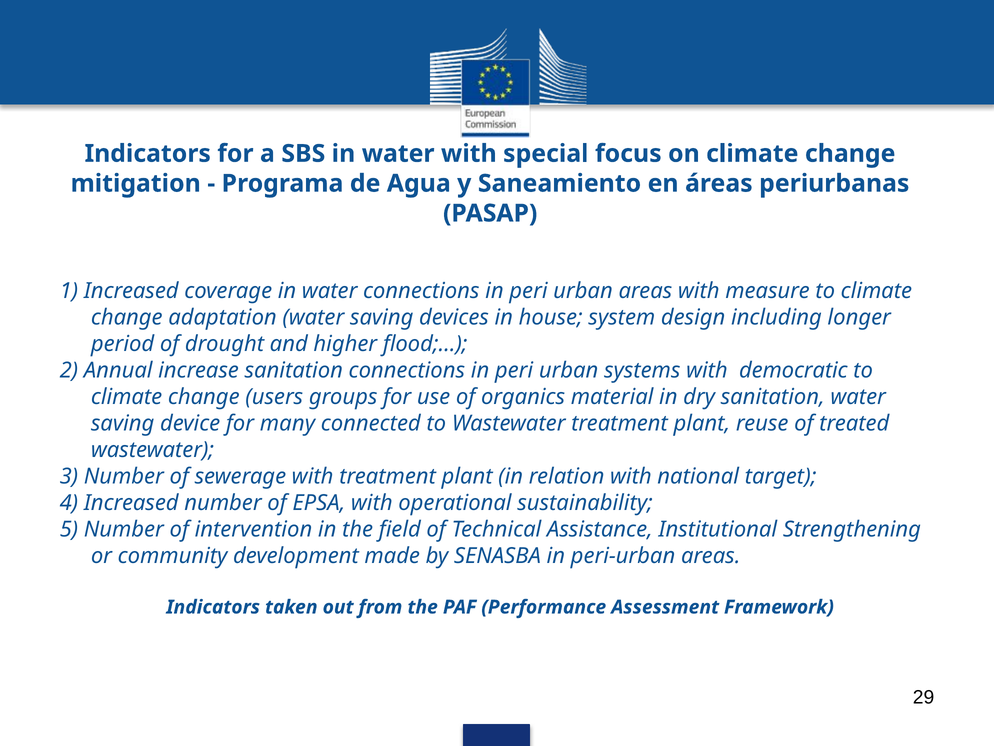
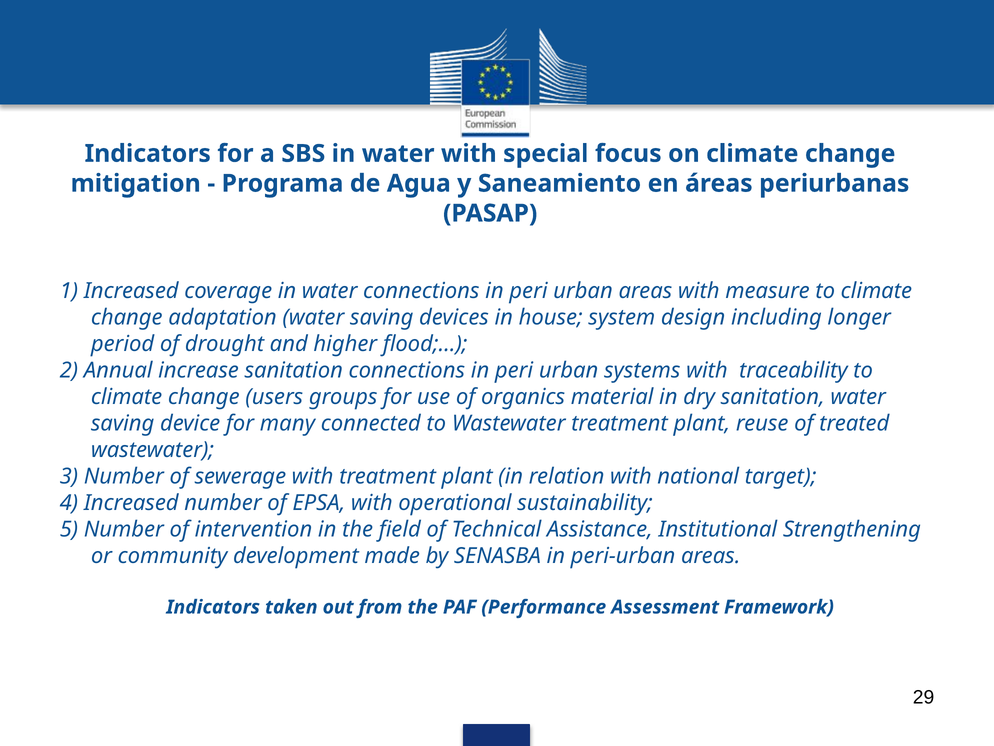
democratic: democratic -> traceability
